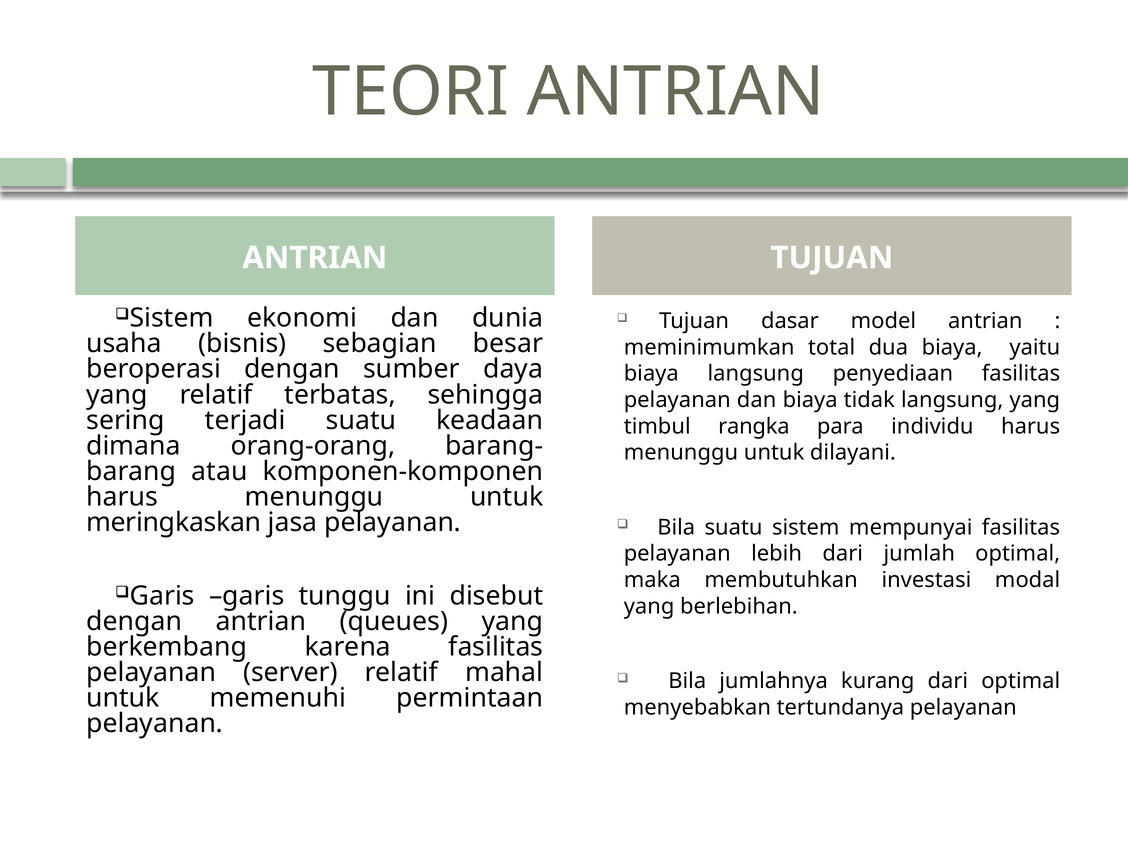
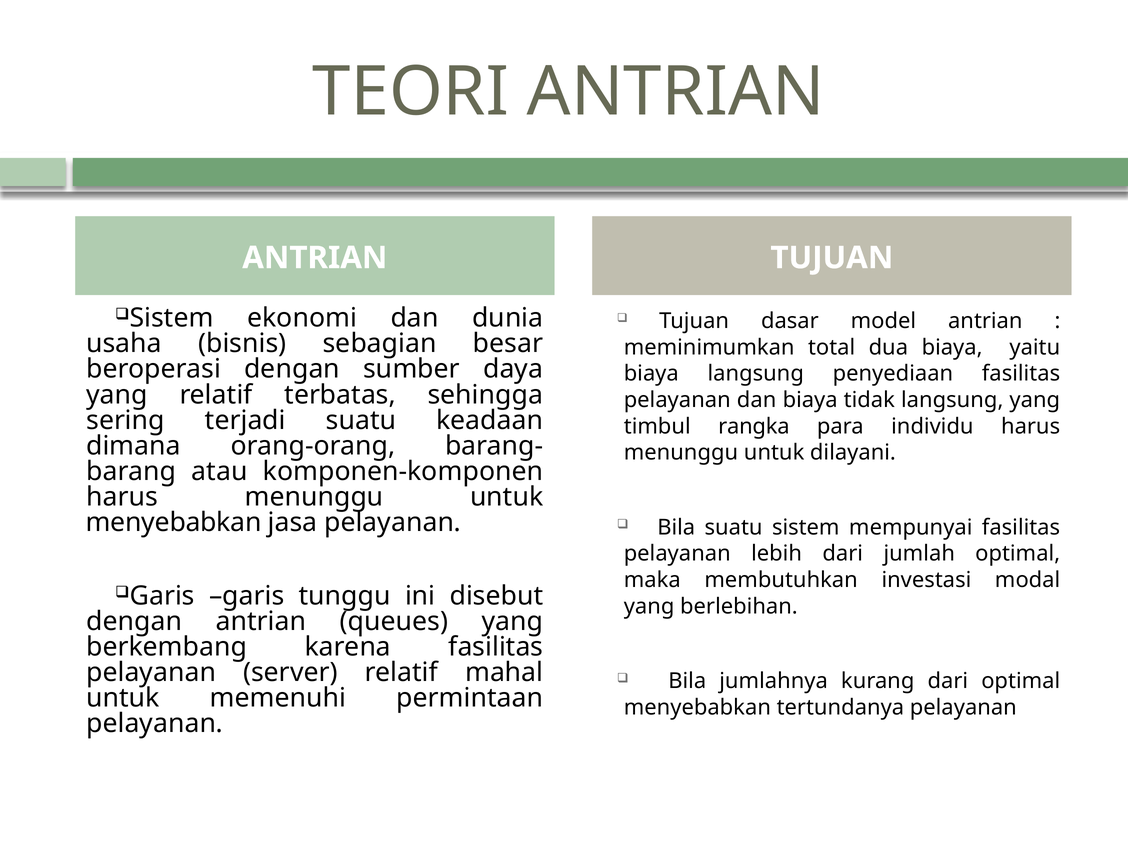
meringkaskan at (174, 523): meringkaskan -> menyebabkan
